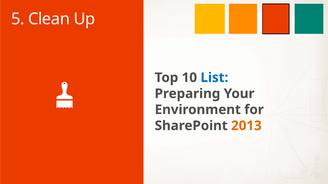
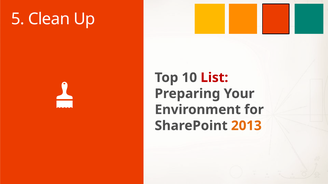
List colour: blue -> red
